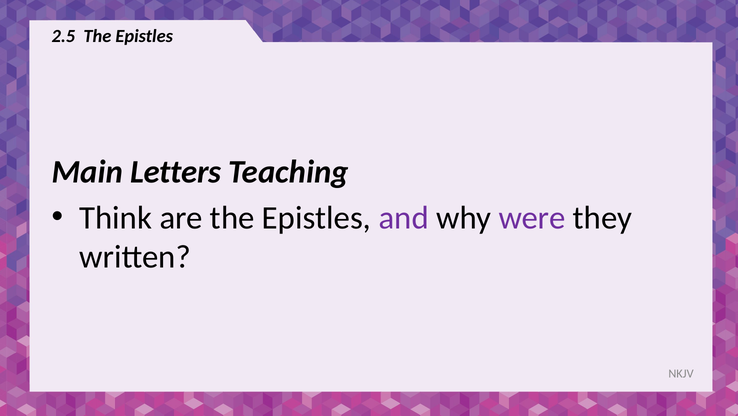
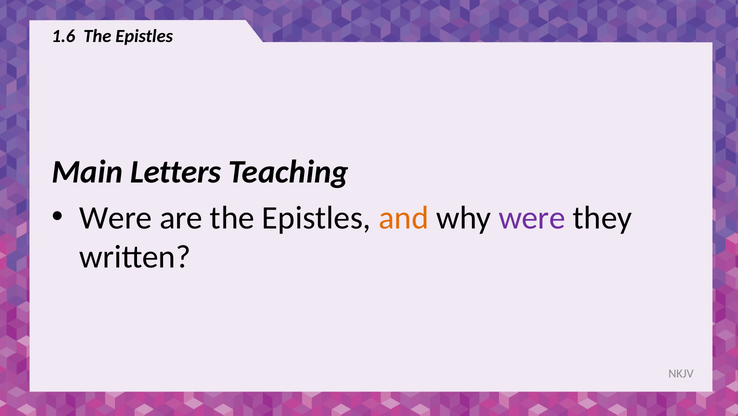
2.5: 2.5 -> 1.6
Think at (116, 218): Think -> Were
and colour: purple -> orange
